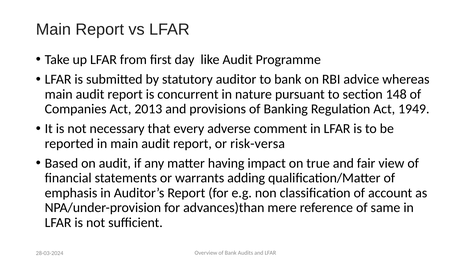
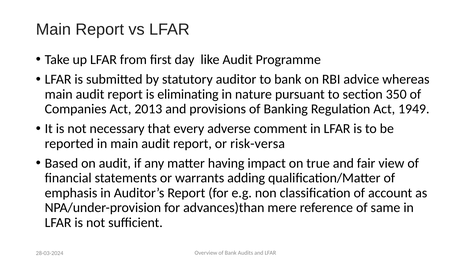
concurrent: concurrent -> eliminating
148: 148 -> 350
